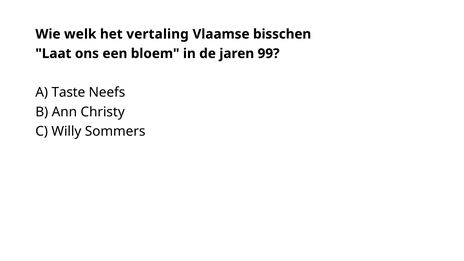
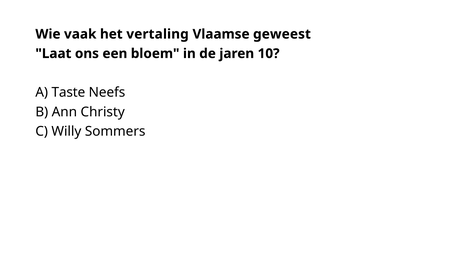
welk: welk -> vaak
bisschen: bisschen -> geweest
99: 99 -> 10
